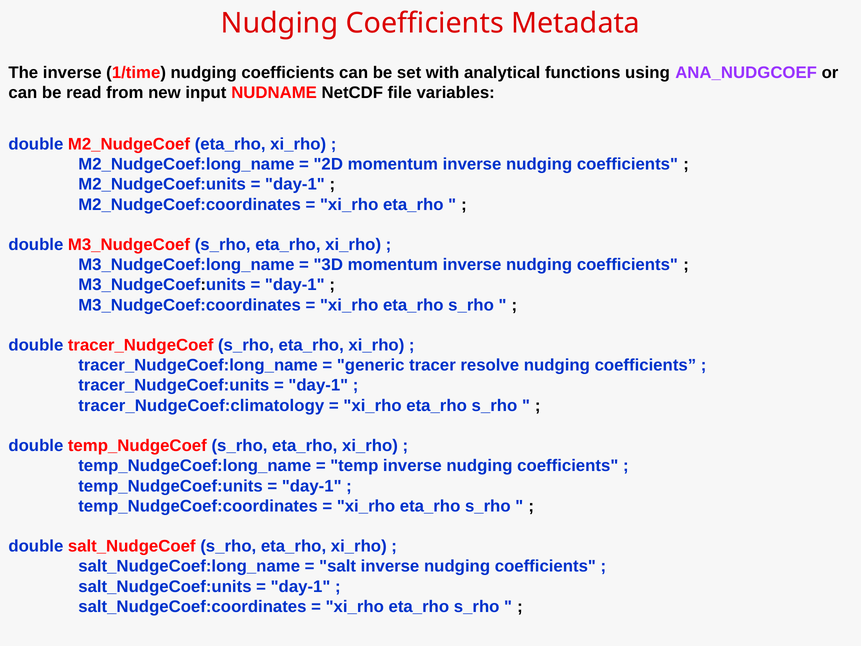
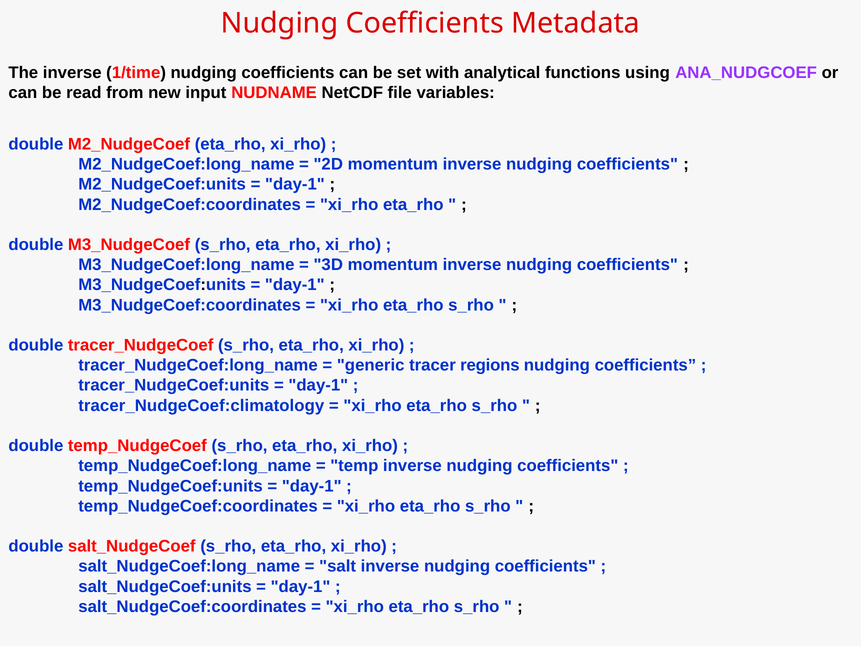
resolve: resolve -> regions
